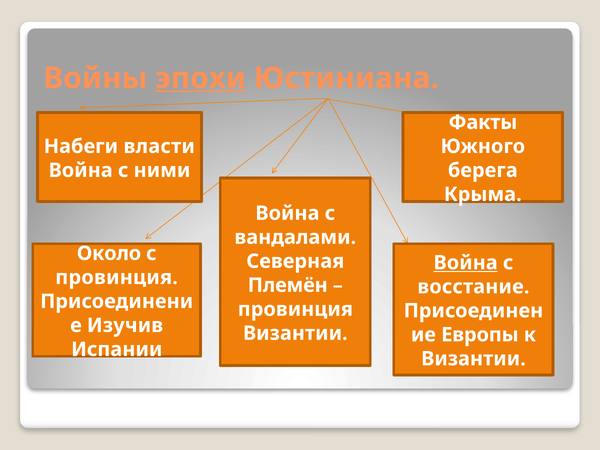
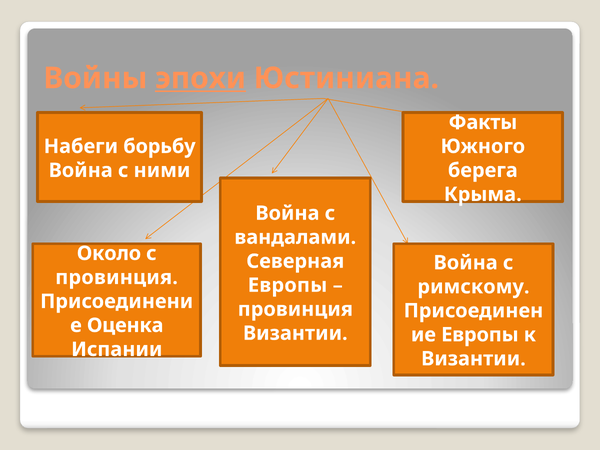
власти: власти -> борьбу
Война at (466, 263) underline: present -> none
Племён at (288, 285): Племён -> Европы
восстание: восстание -> римскому
Изучив: Изучив -> Оценка
